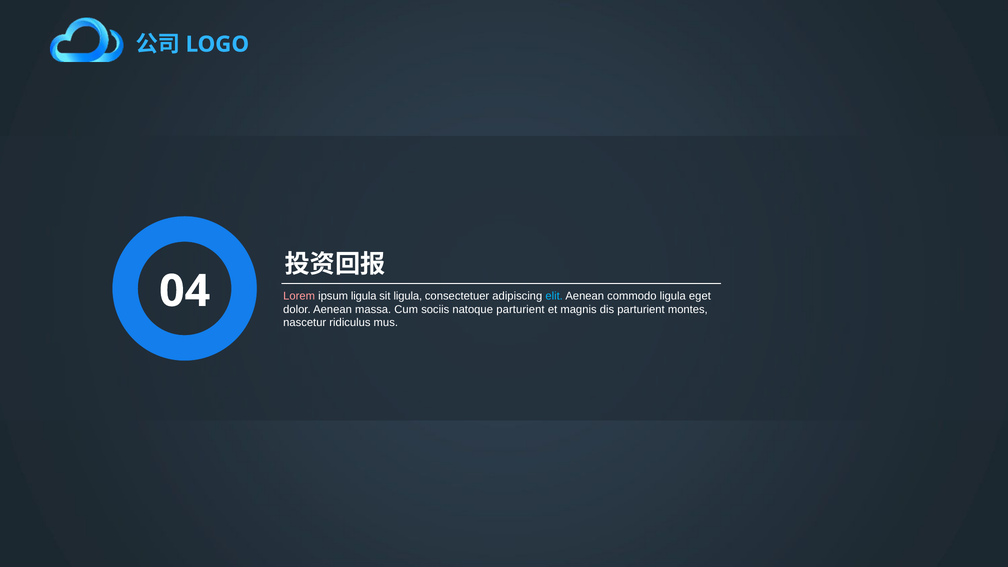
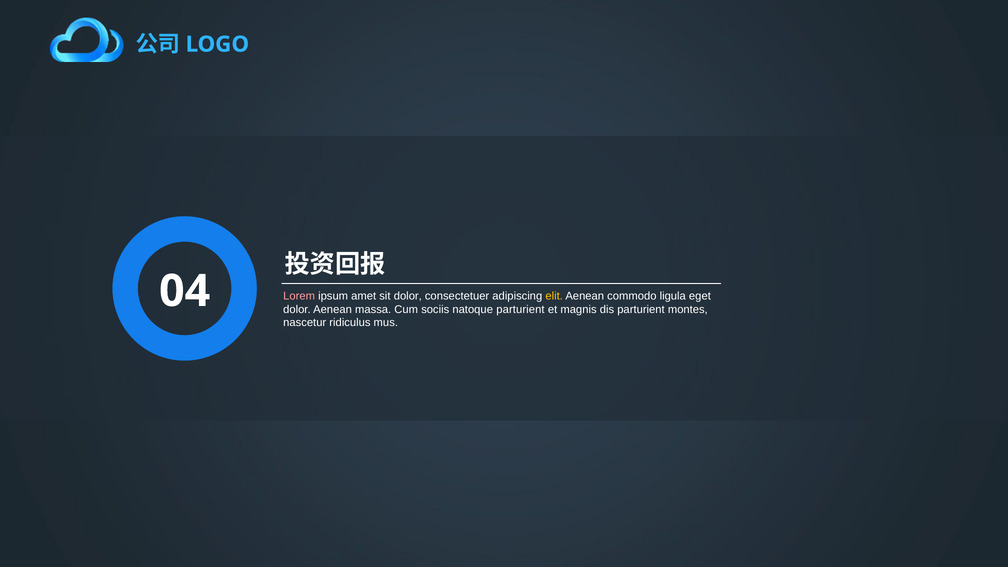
ipsum ligula: ligula -> amet
sit ligula: ligula -> dolor
elit colour: light blue -> yellow
